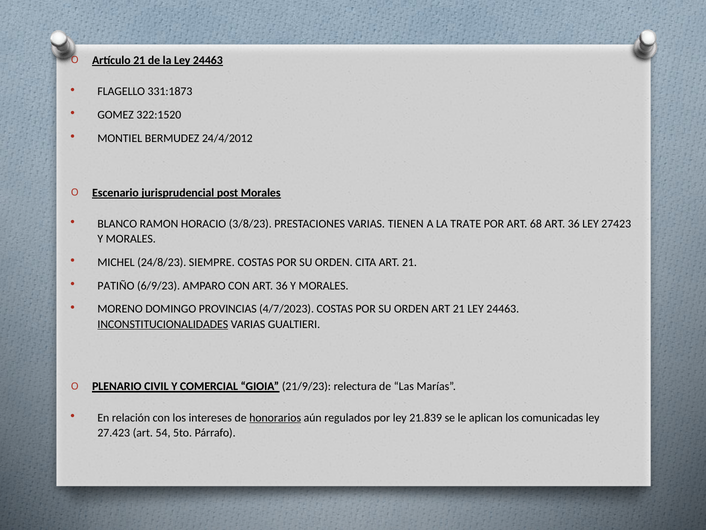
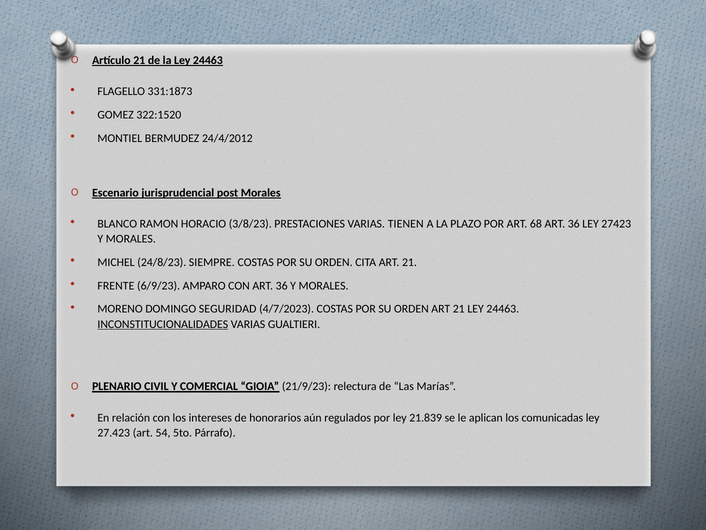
TRATE: TRATE -> PLAZO
PATIÑO: PATIÑO -> FRENTE
PROVINCIAS: PROVINCIAS -> SEGURIDAD
honorarios underline: present -> none
